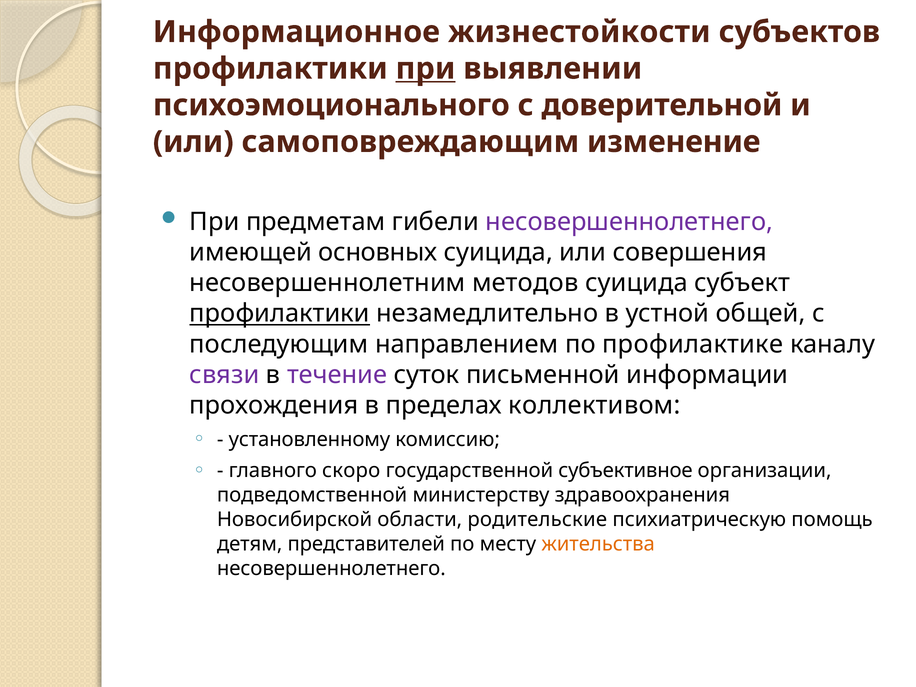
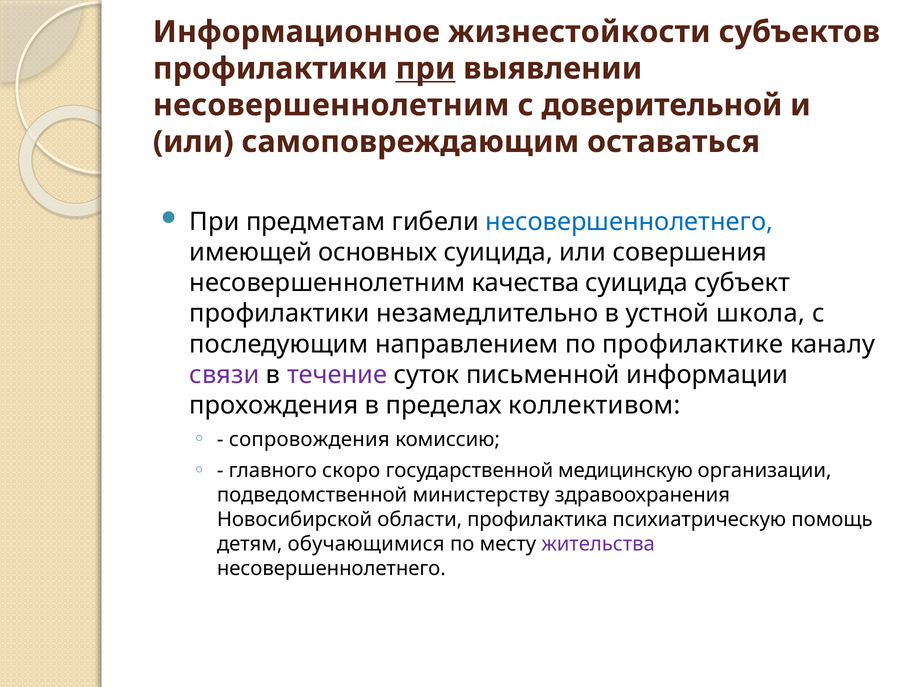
психоэмоционального at (331, 105): психоэмоционального -> несовершеннолетним
изменение: изменение -> оставаться
несовершеннолетнего at (629, 222) colour: purple -> blue
методов: методов -> качества
профилактики at (280, 314) underline: present -> none
общей: общей -> школа
установленному: установленному -> сопровождения
субъективное: субъективное -> медицинскую
родительские: родительские -> профилактика
представителей: представителей -> обучающимися
жительства colour: orange -> purple
